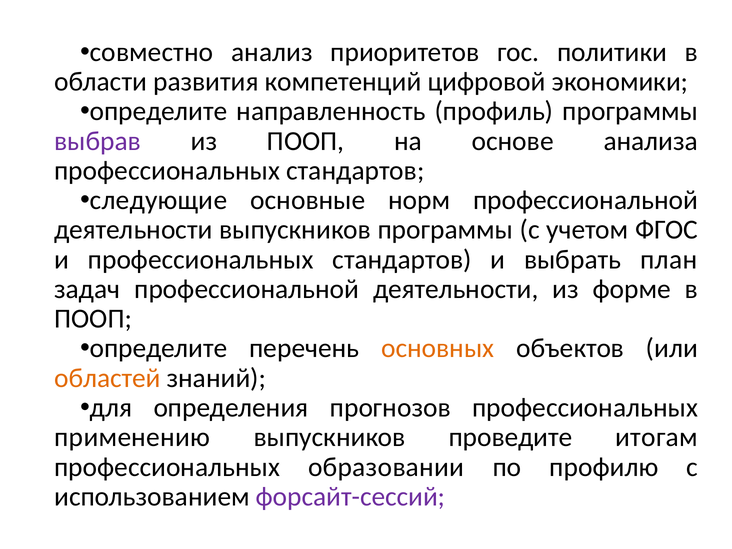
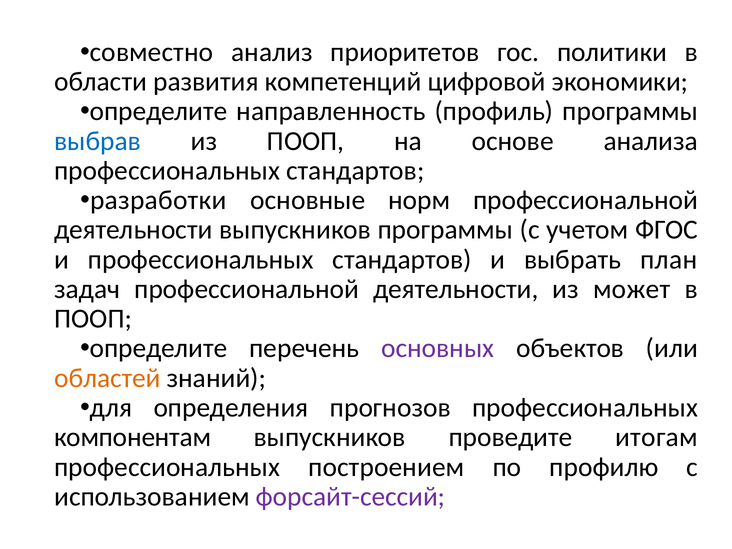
выбрав colour: purple -> blue
следующие: следующие -> разработки
форме: форме -> может
основных colour: orange -> purple
применению: применению -> компонентам
образовании: образовании -> построением
